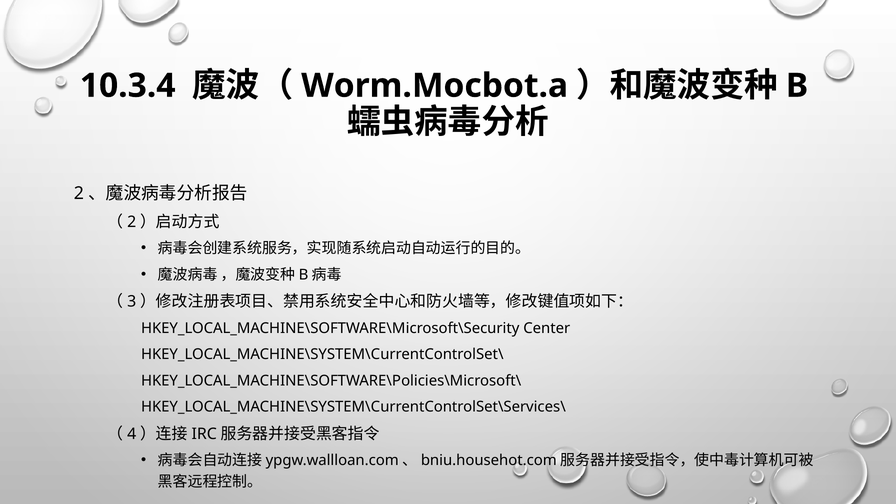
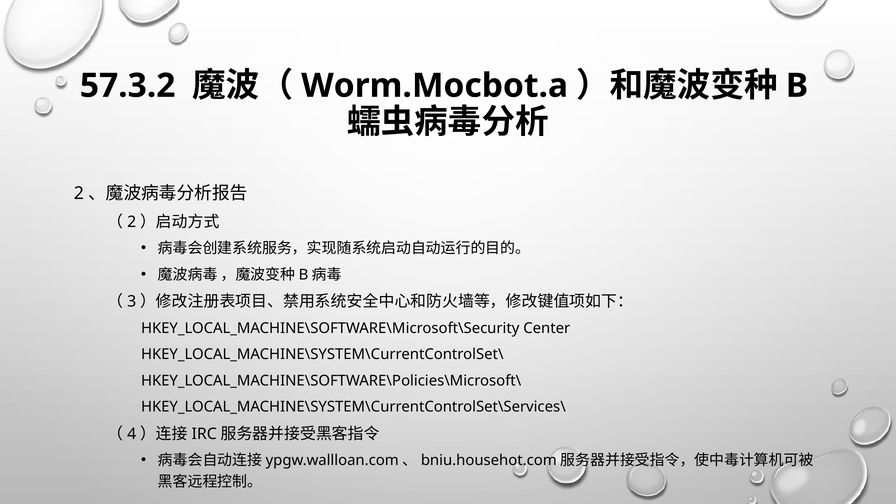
10.3.4: 10.3.4 -> 57.3.2
